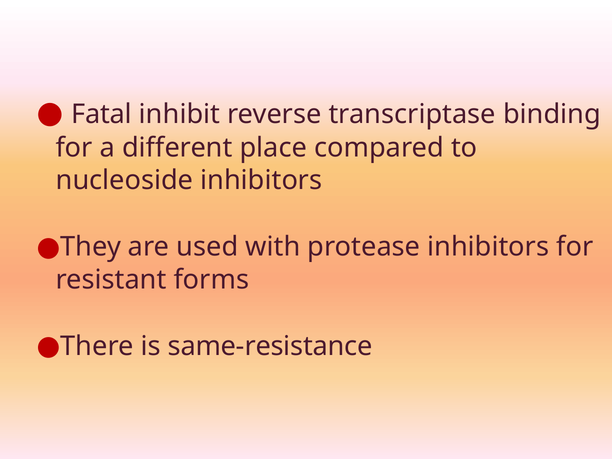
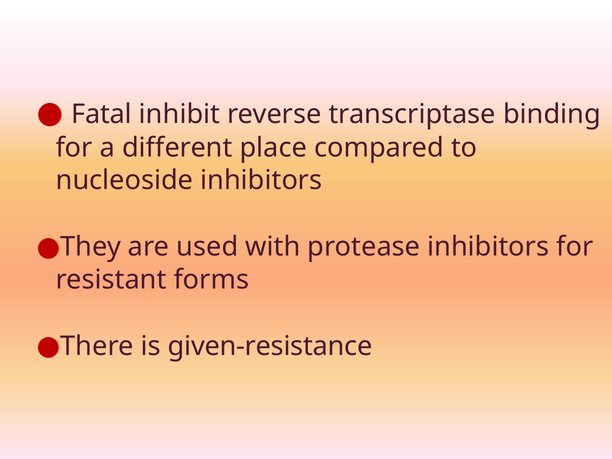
same-resistance: same-resistance -> given-resistance
